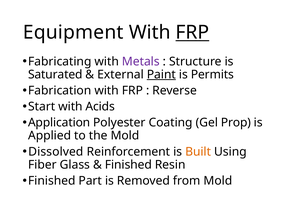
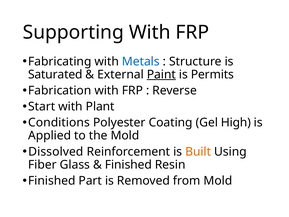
Equipment: Equipment -> Supporting
FRP at (192, 32) underline: present -> none
Metals colour: purple -> blue
Acids: Acids -> Plant
Application: Application -> Conditions
Prop: Prop -> High
